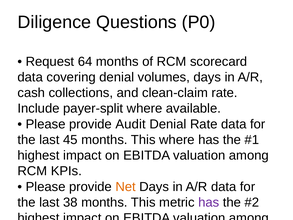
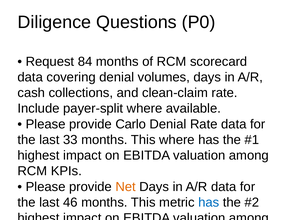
64: 64 -> 84
Audit: Audit -> Carlo
45: 45 -> 33
38: 38 -> 46
has at (209, 202) colour: purple -> blue
